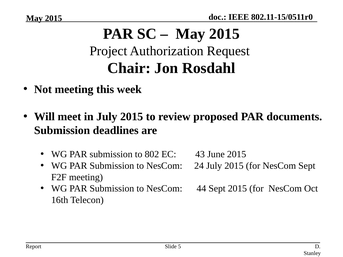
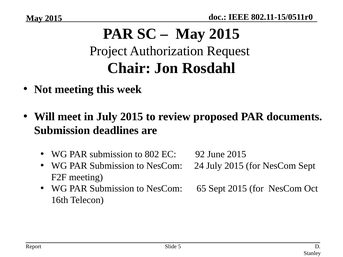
43: 43 -> 92
44: 44 -> 65
